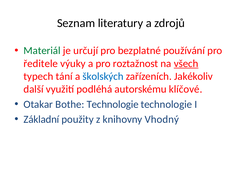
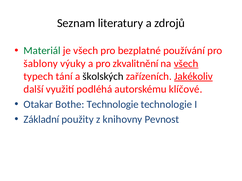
je určují: určují -> všech
ředitele: ředitele -> šablony
roztažnost: roztažnost -> zkvalitnění
školských colour: blue -> black
Jakékoliv underline: none -> present
Vhodný: Vhodný -> Pevnost
